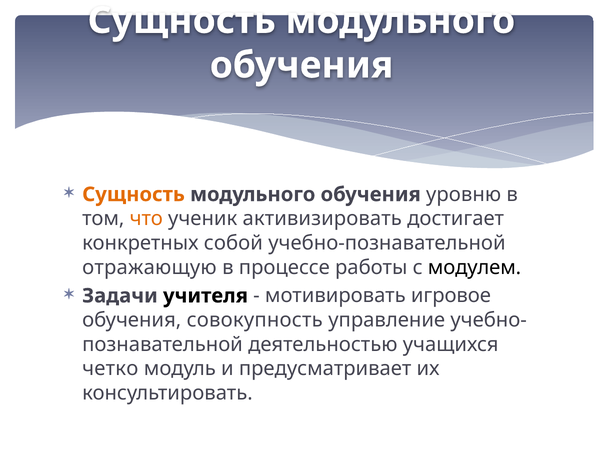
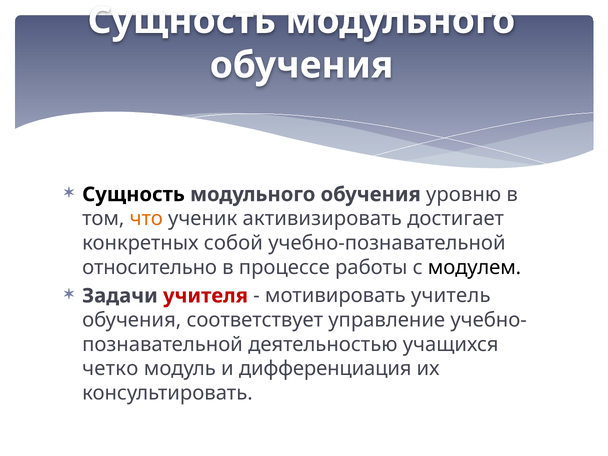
Сущность at (134, 194) colour: orange -> black
отражающую: отражающую -> относительно
учителя colour: black -> red
игровое: игровое -> учитель
совокупность: совокупность -> соответствует
предусматривает: предусматривает -> дифференциация
